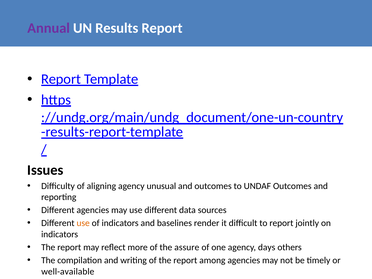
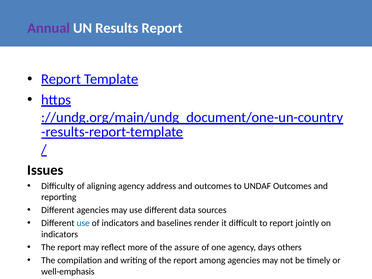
unusual: unusual -> address
use at (83, 223) colour: orange -> blue
well-available: well-available -> well-emphasis
